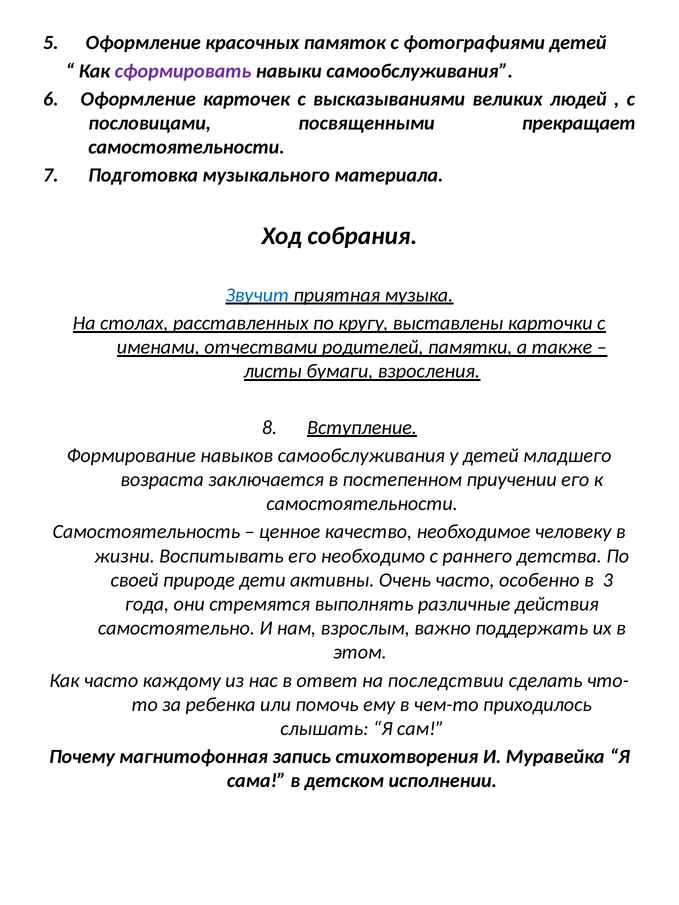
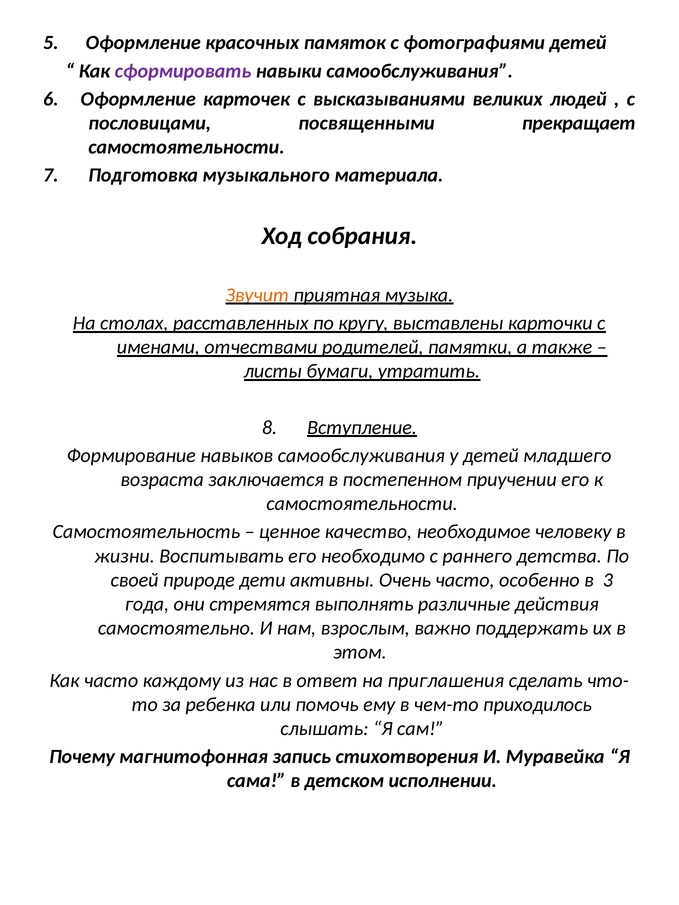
Звучит colour: blue -> orange
взросления: взросления -> утратить
последствии: последствии -> приглашения
